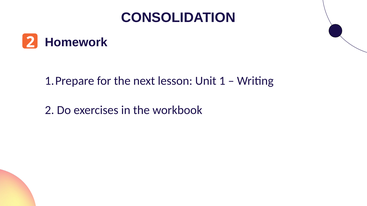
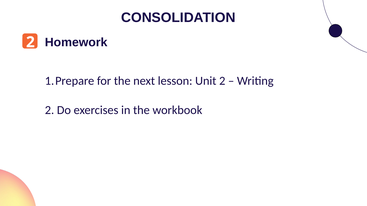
Unit 1: 1 -> 2
